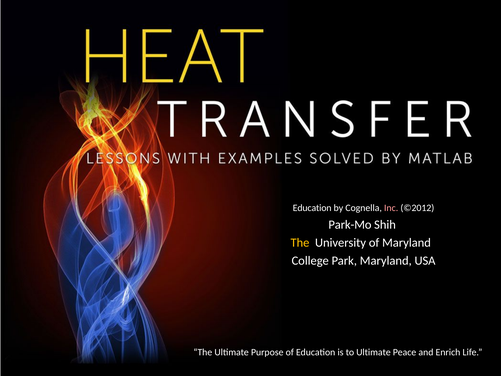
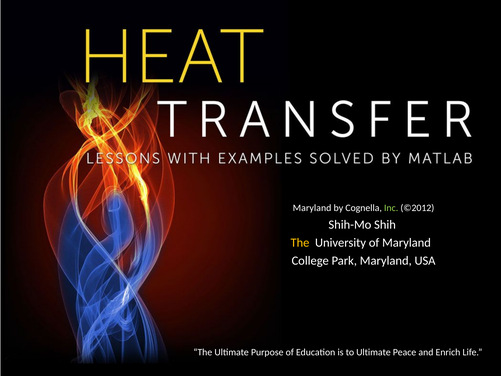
Education at (312, 208): Education -> Maryland
Inc colour: pink -> light green
Park-Mo: Park-Mo -> Shih-Mo
